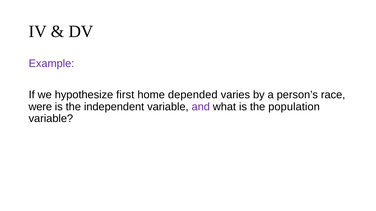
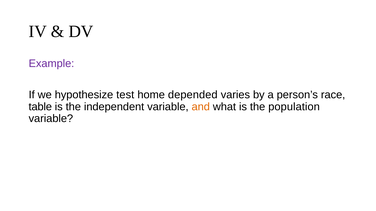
first: first -> test
were: were -> table
and colour: purple -> orange
